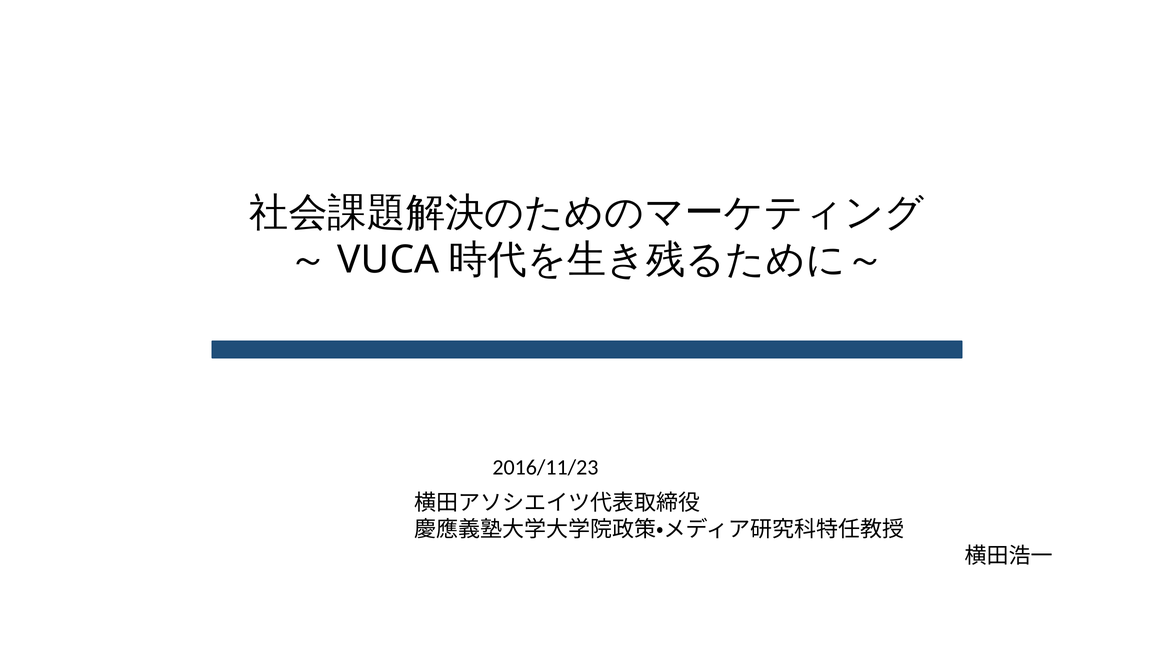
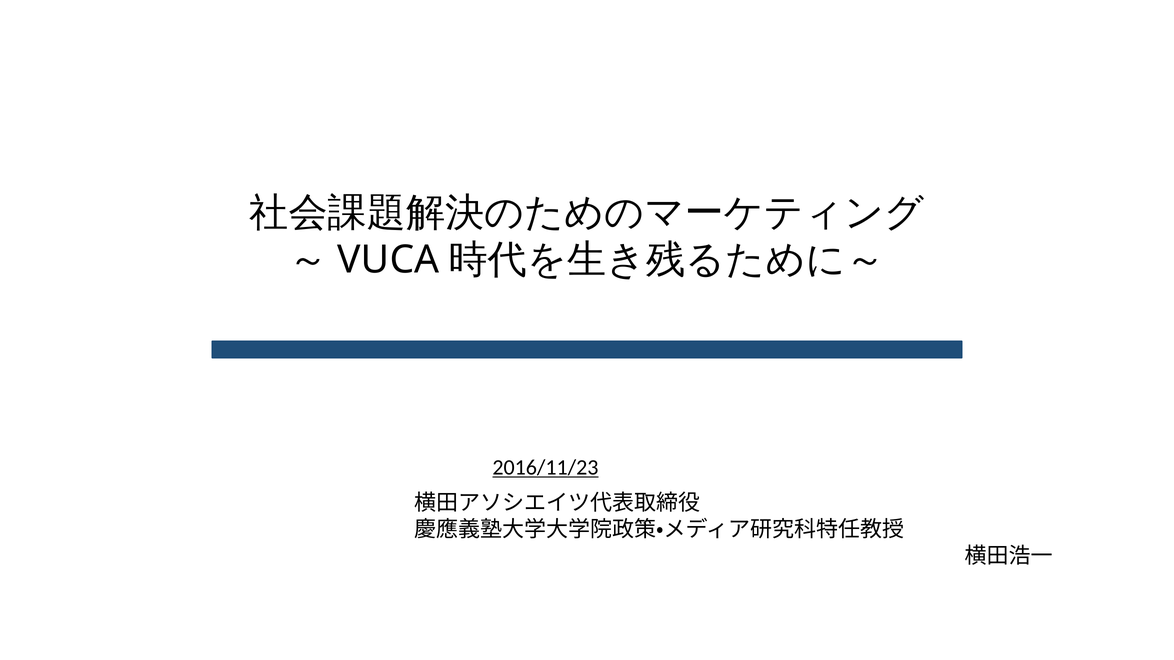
2016/11/23 underline: none -> present
